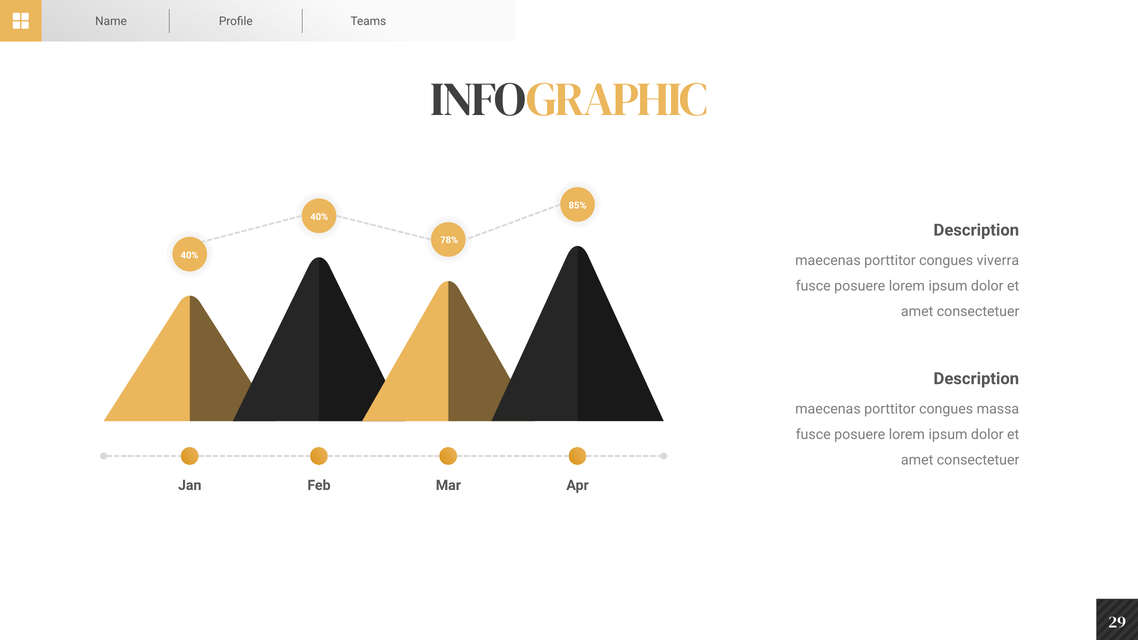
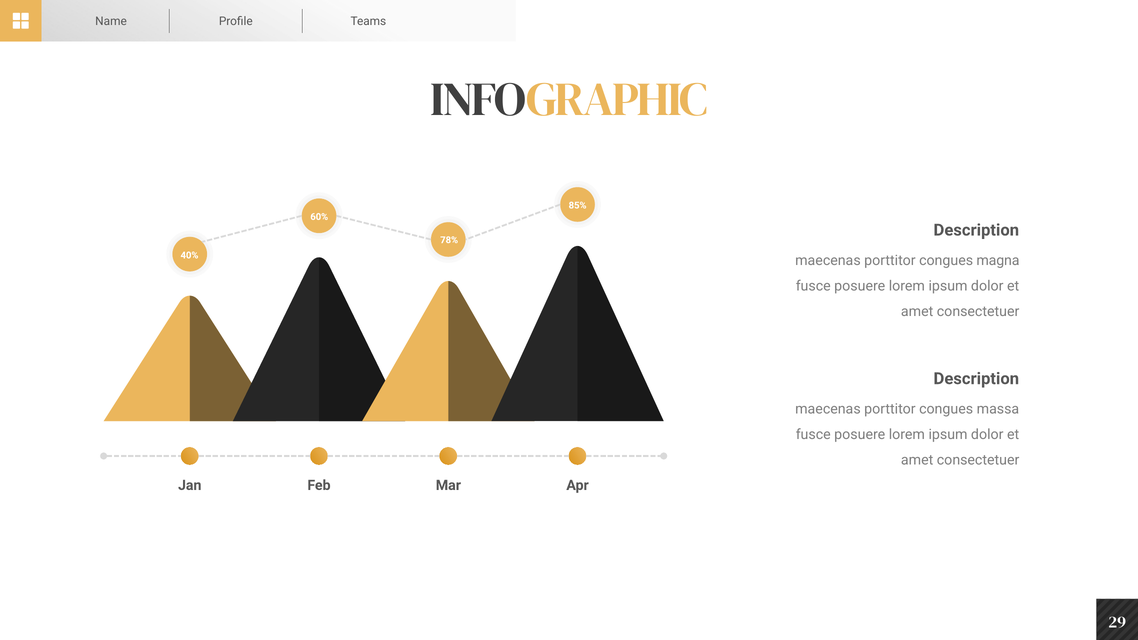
40% at (319, 217): 40% -> 60%
viverra: viverra -> magna
